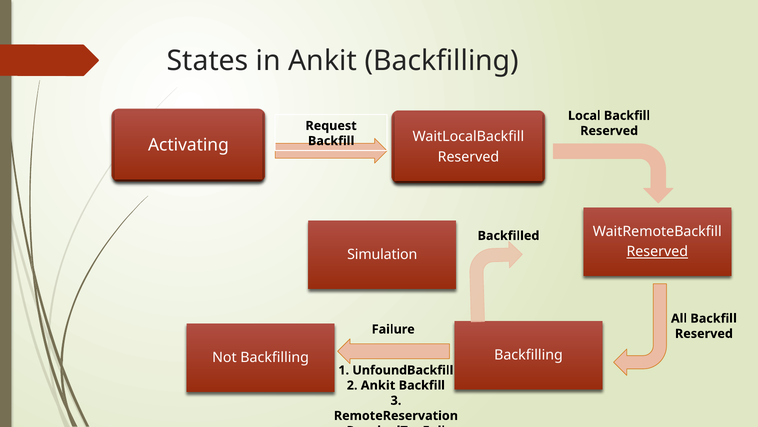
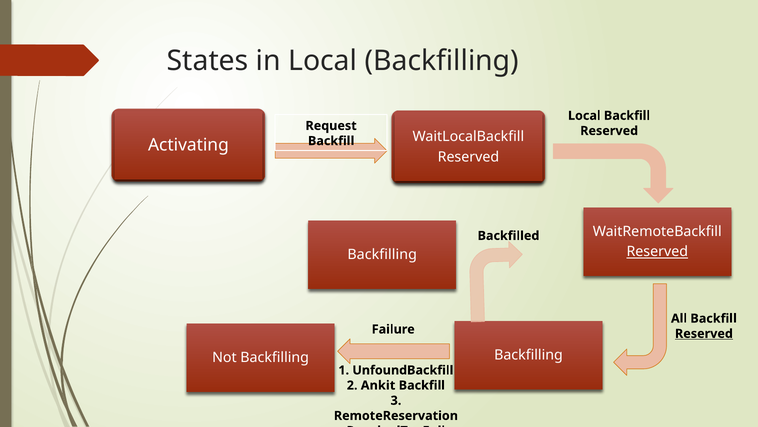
in Ankit: Ankit -> Local
Simulation at (382, 254): Simulation -> Backfilling
Reserved at (704, 333) underline: none -> present
